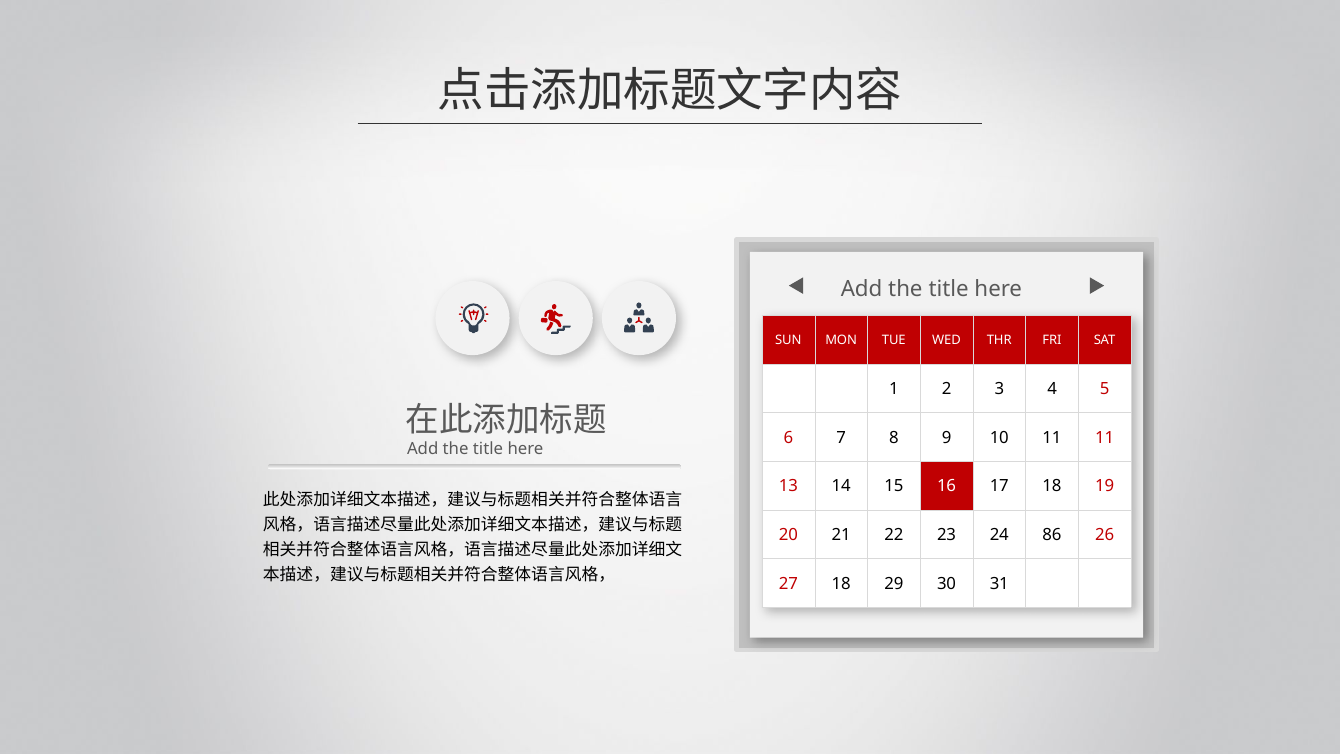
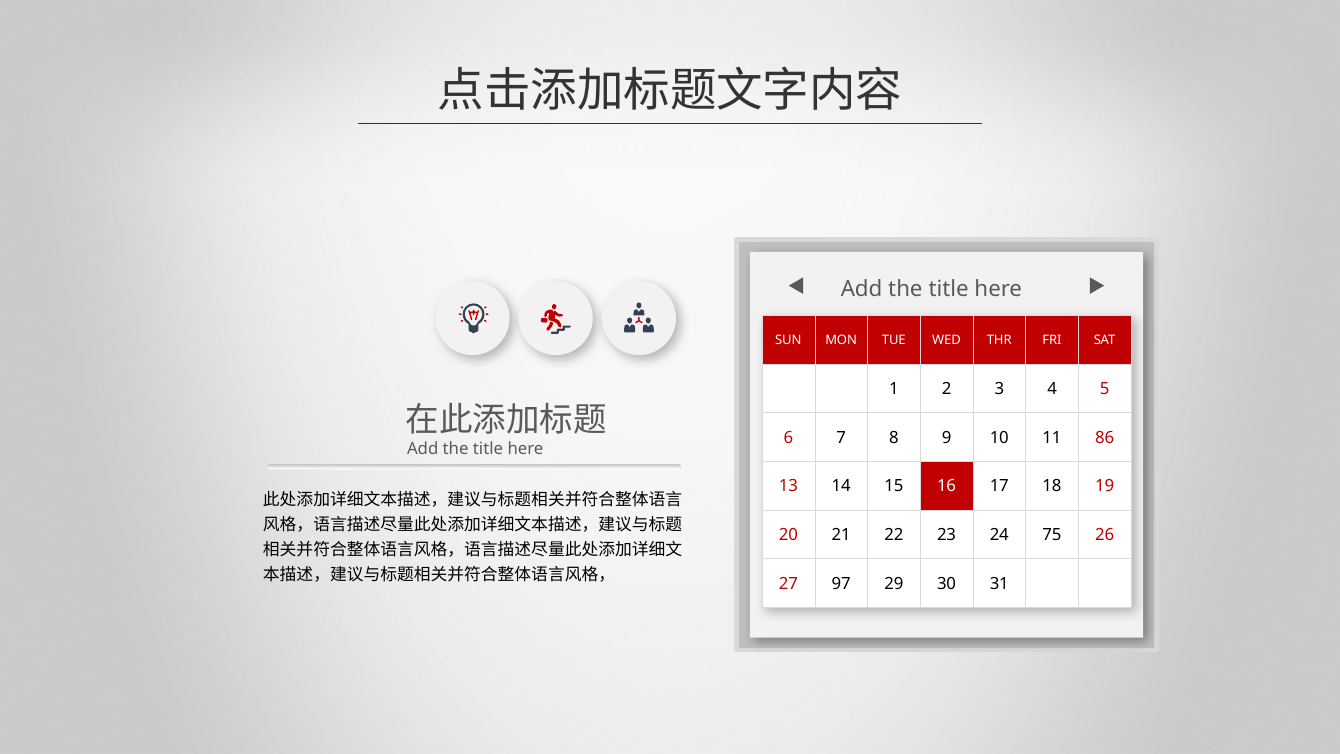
11 11: 11 -> 86
86: 86 -> 75
27 18: 18 -> 97
